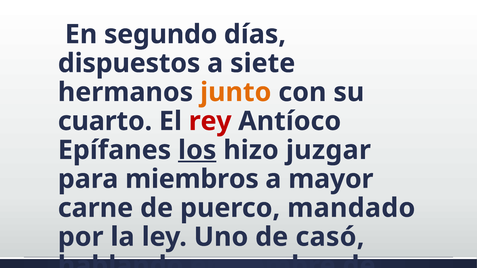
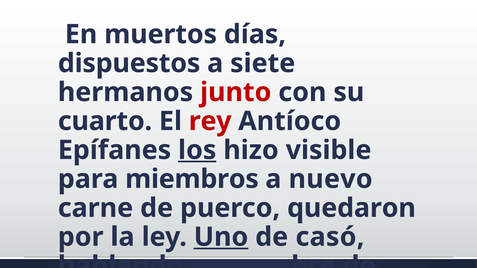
segundo: segundo -> muertos
junto colour: orange -> red
juzgar: juzgar -> visible
mayor: mayor -> nuevo
mandado: mandado -> quedaron
Uno underline: none -> present
